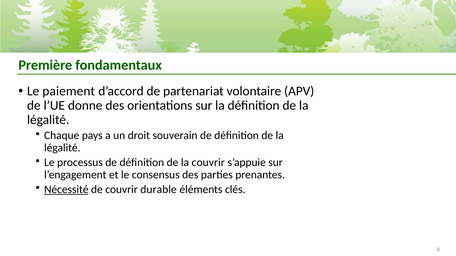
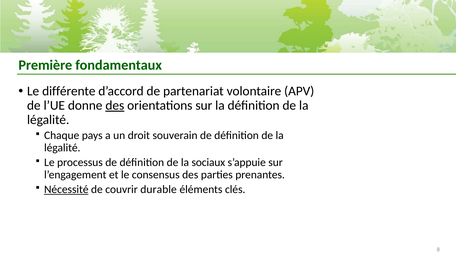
paiement: paiement -> différente
des at (115, 106) underline: none -> present
la couvrir: couvrir -> sociaux
